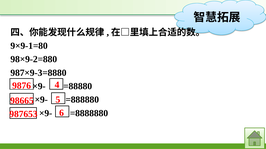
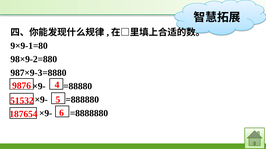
98665: 98665 -> 51532
987653: 987653 -> 187654
